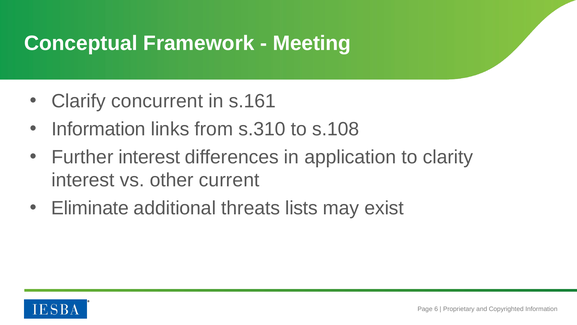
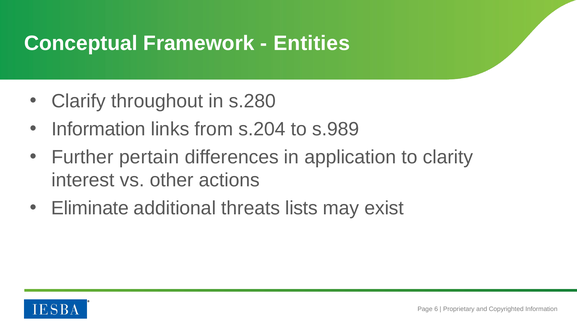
Meeting: Meeting -> Entities
concurrent: concurrent -> throughout
s.161: s.161 -> s.280
s.310: s.310 -> s.204
s.108: s.108 -> s.989
Further interest: interest -> pertain
current: current -> actions
